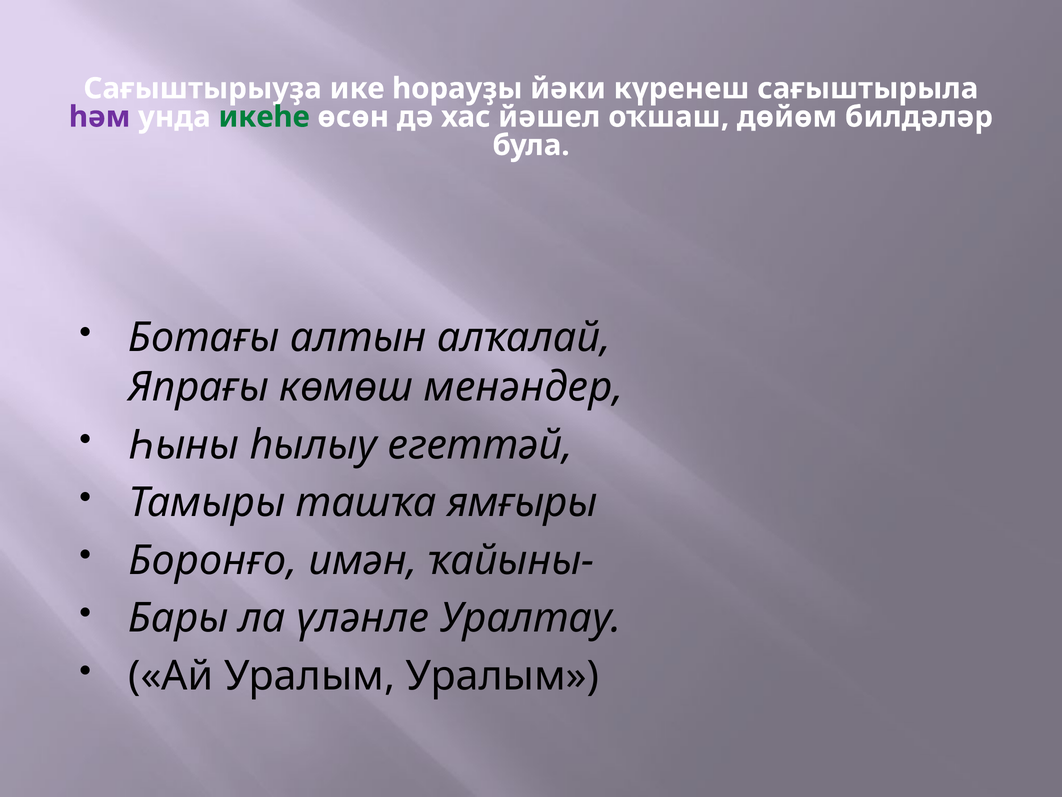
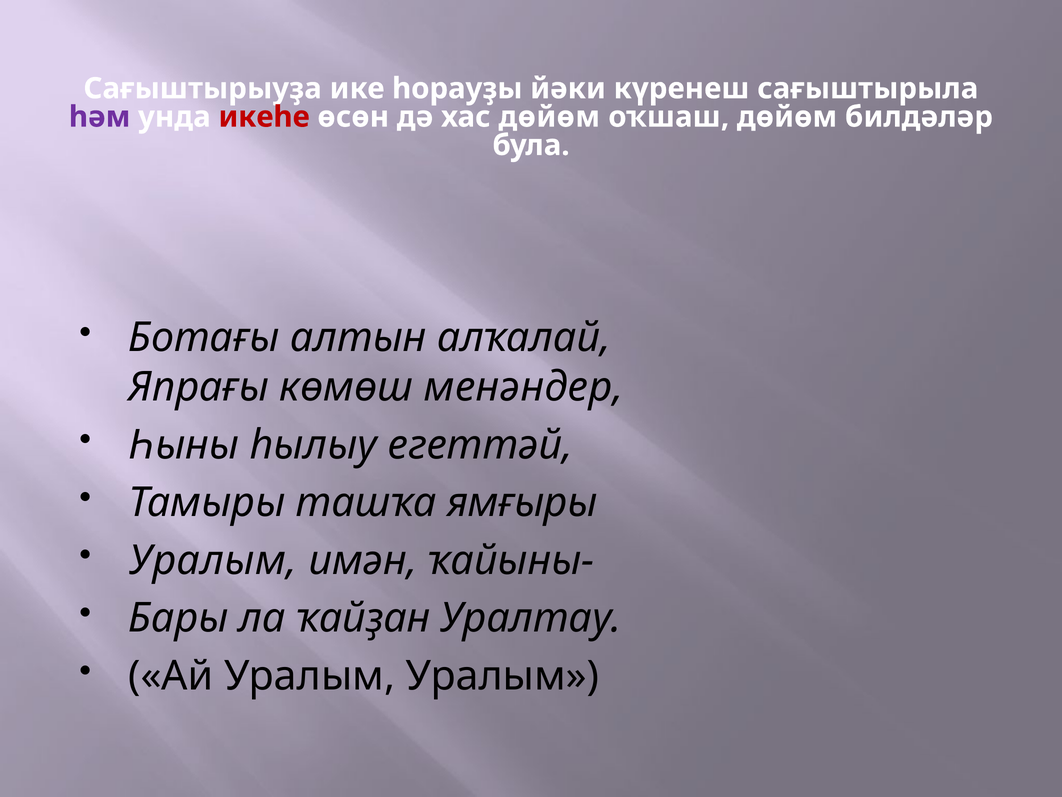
икеһе colour: green -> red
хас йәшел: йәшел -> дөйөм
Боронғо at (213, 560): Боронғо -> Уралым
үләнле: үләнле -> ҡайҙан
